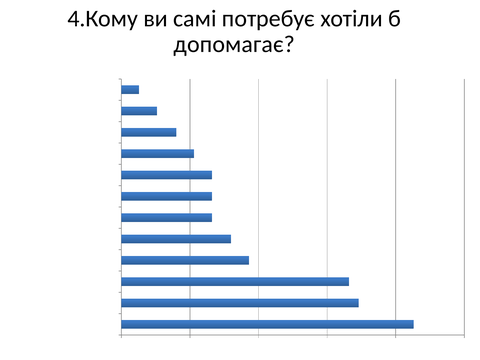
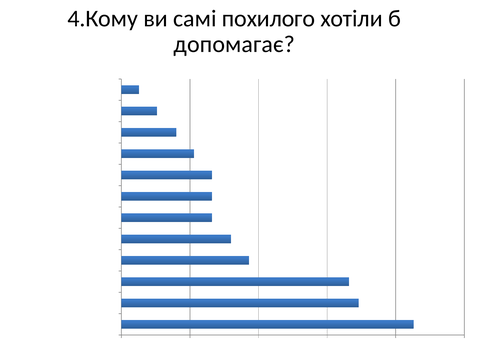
самі потребує: потребує -> похилого
